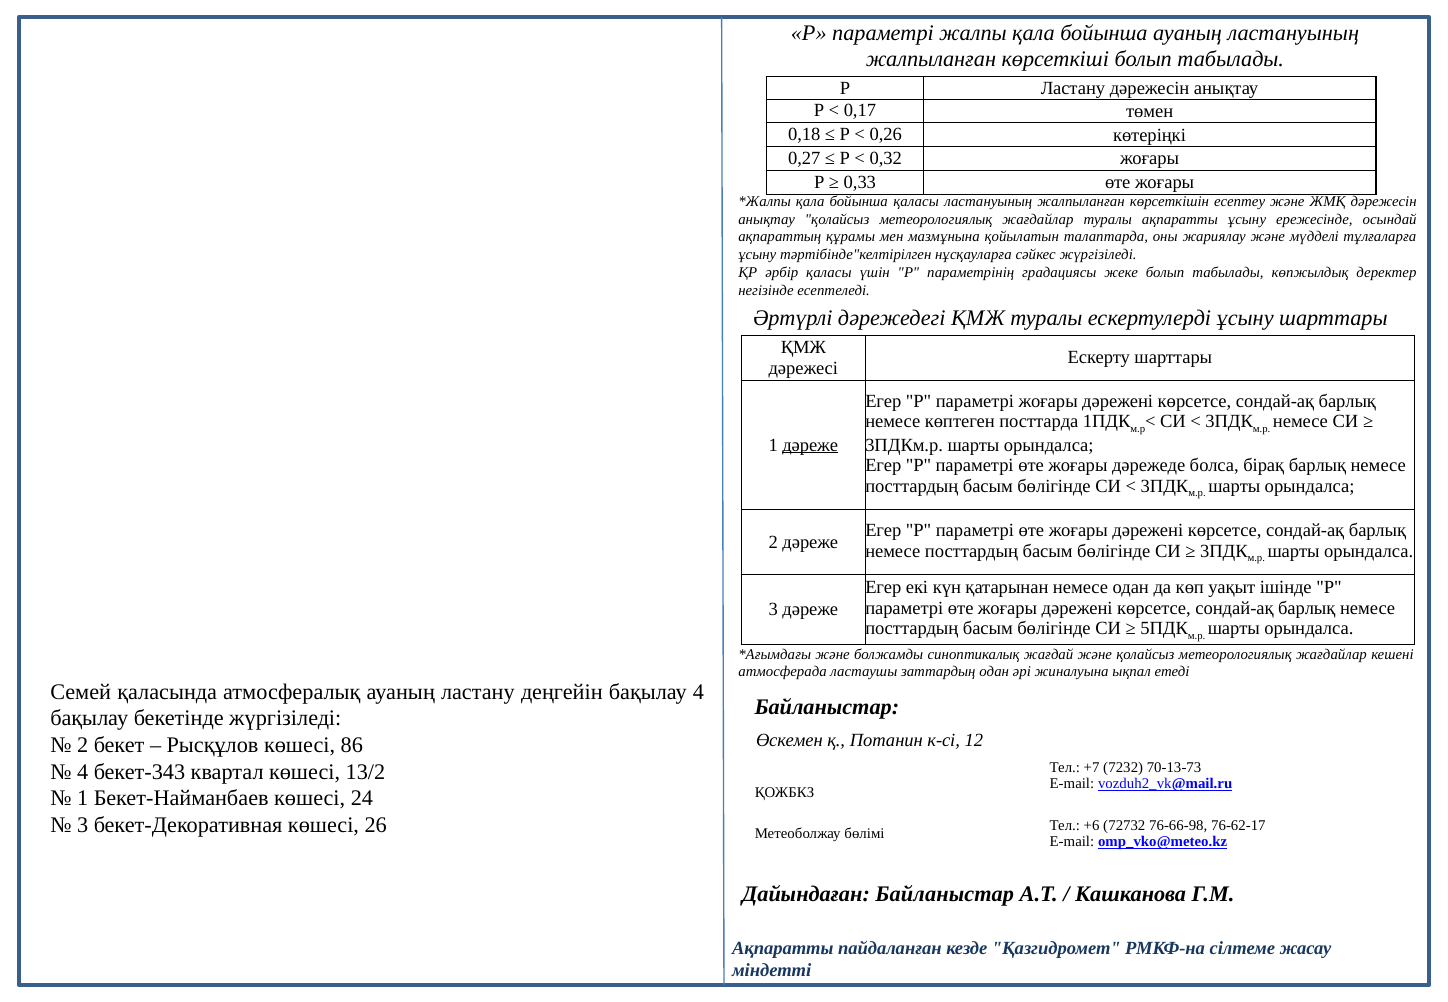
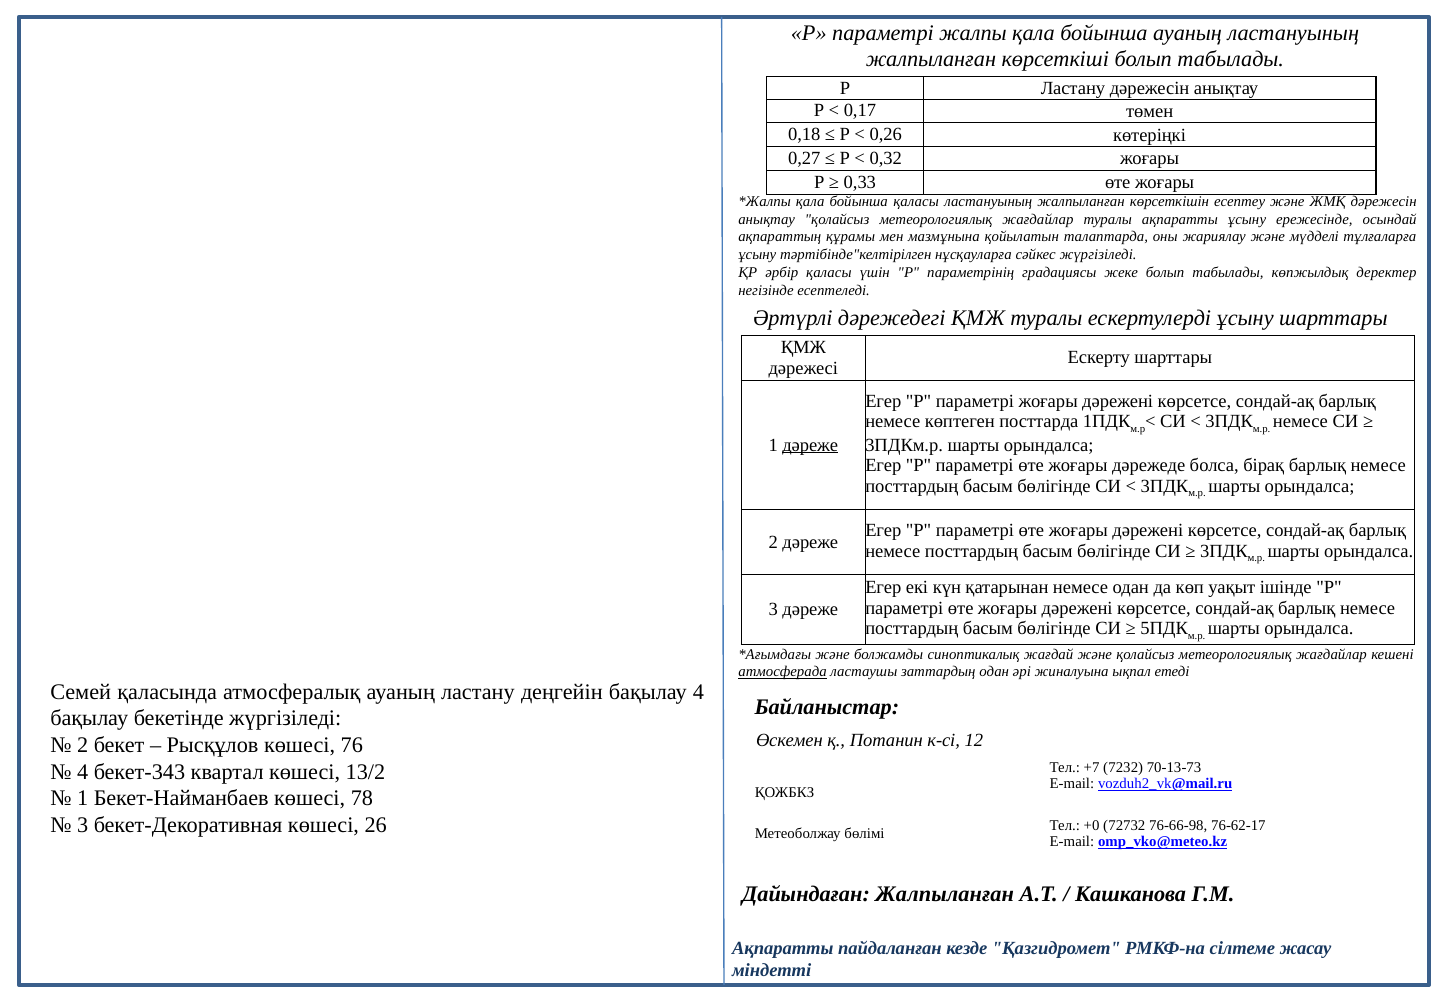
атмосферада underline: none -> present
86: 86 -> 76
24: 24 -> 78
+6: +6 -> +0
Дайындаған Байланыстар: Байланыстар -> Жалпыланған
